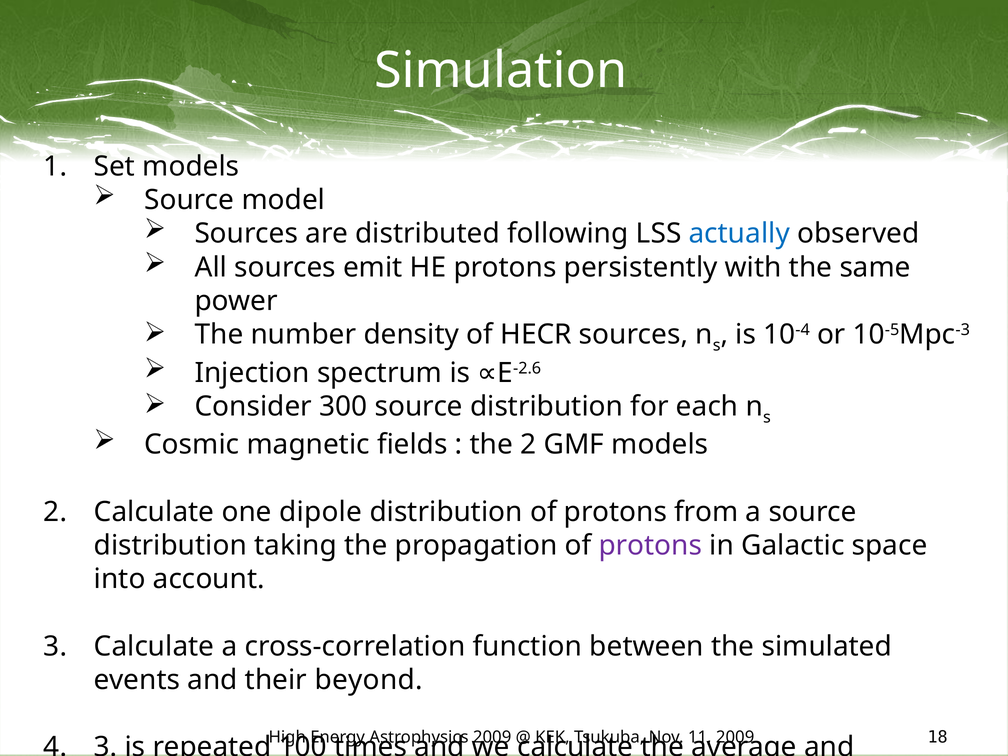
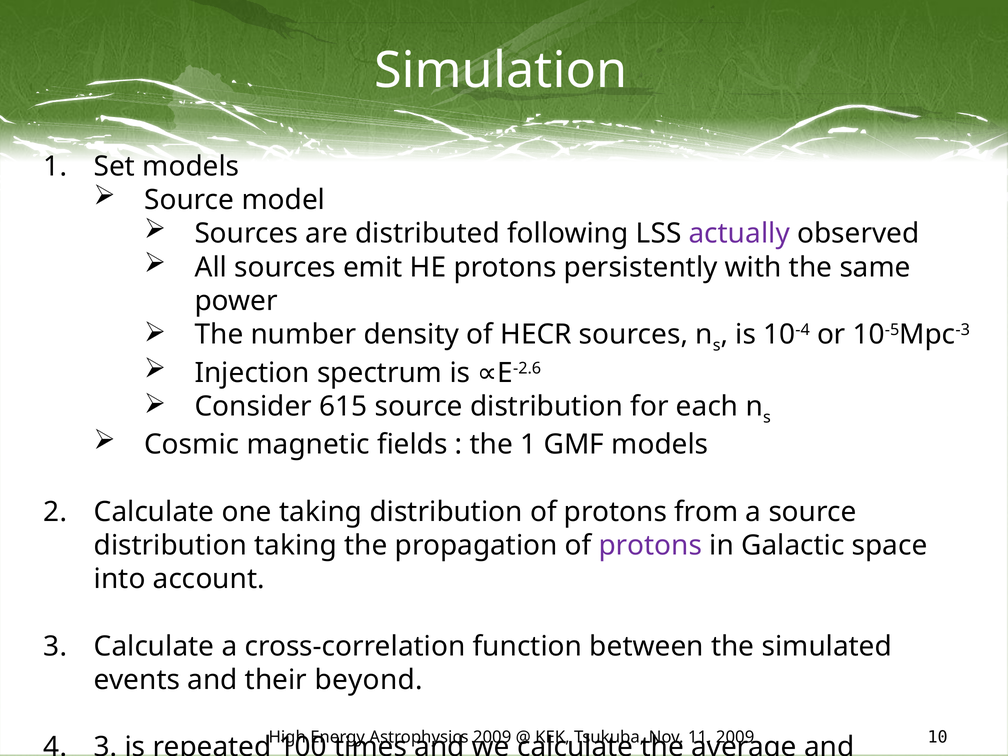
actually colour: blue -> purple
300: 300 -> 615
the 2: 2 -> 1
one dipole: dipole -> taking
18: 18 -> 10
